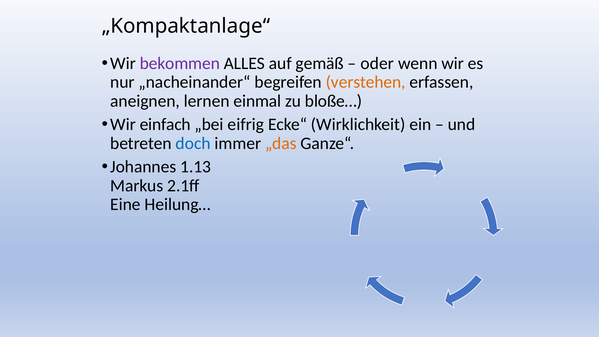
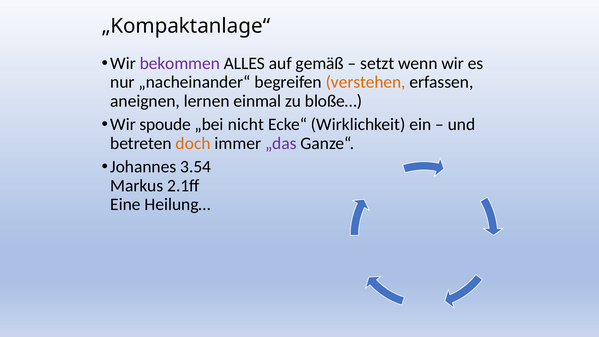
oder: oder -> setzt
einfach: einfach -> spoude
eifrig: eifrig -> nicht
doch colour: blue -> orange
„das colour: orange -> purple
1.13: 1.13 -> 3.54
